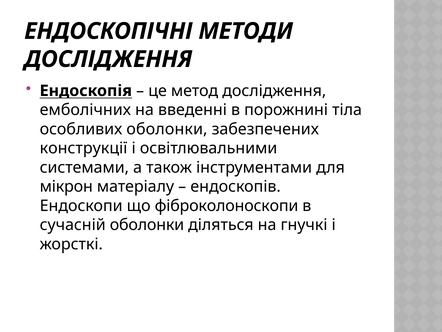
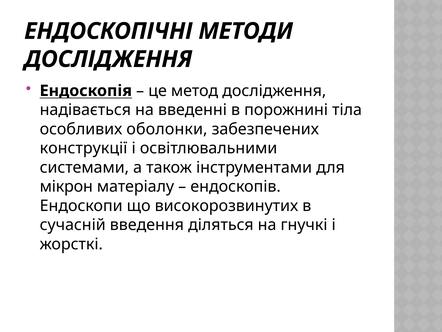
емболічних: емболічних -> надівається
фіброколоноскопи: фіброколоноскопи -> високорозвинутих
сучасній оболонки: оболонки -> введення
